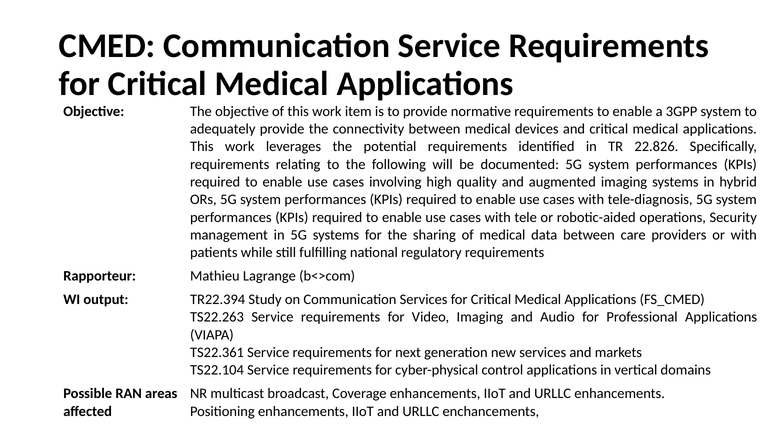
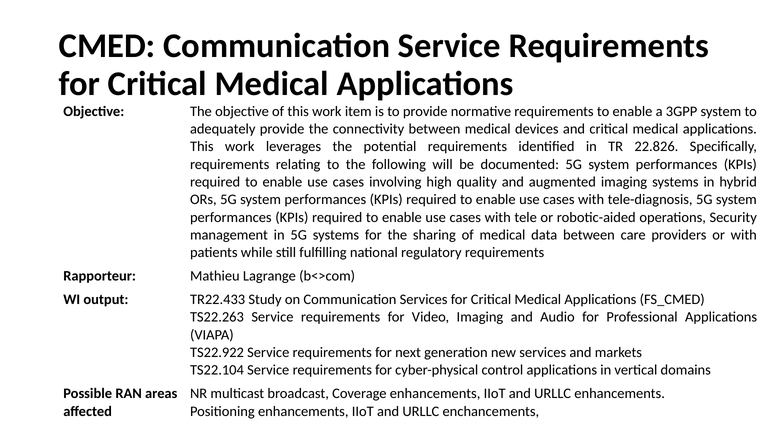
TR22.394: TR22.394 -> TR22.433
TS22.361: TS22.361 -> TS22.922
